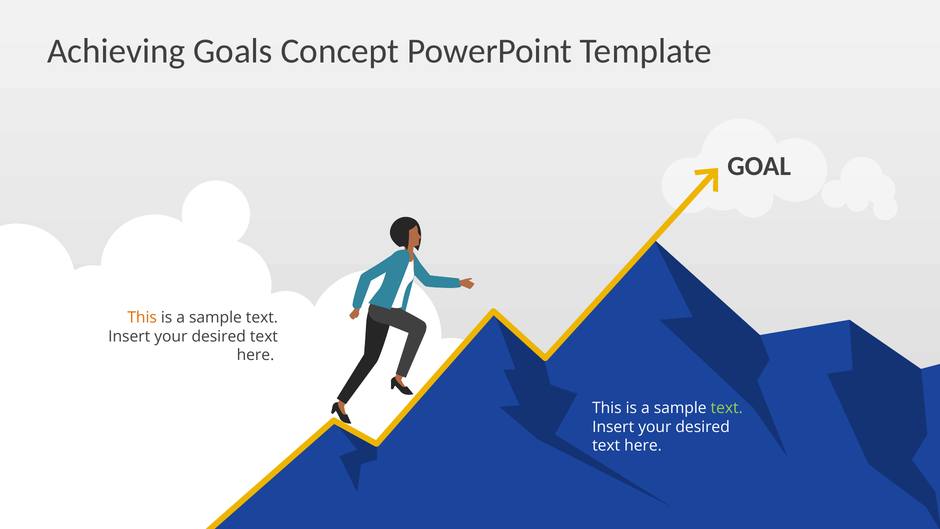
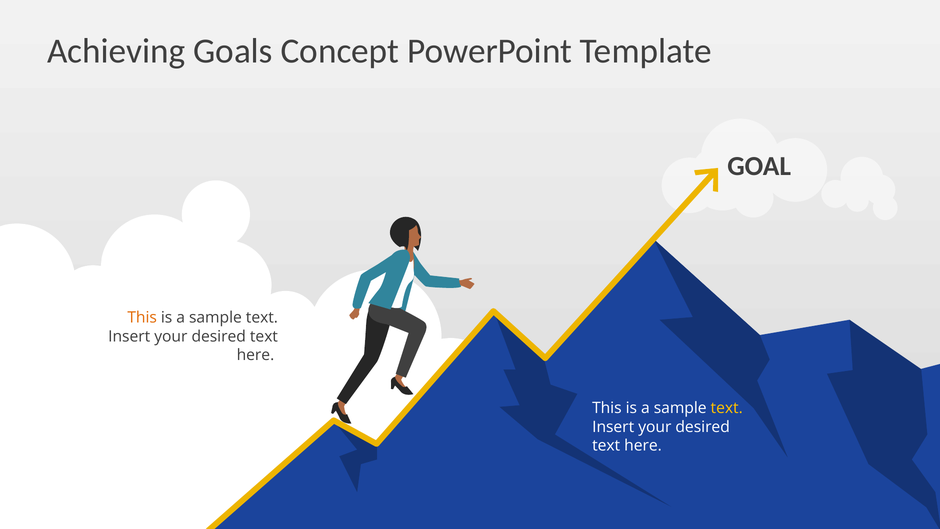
text at (727, 408) colour: light green -> yellow
